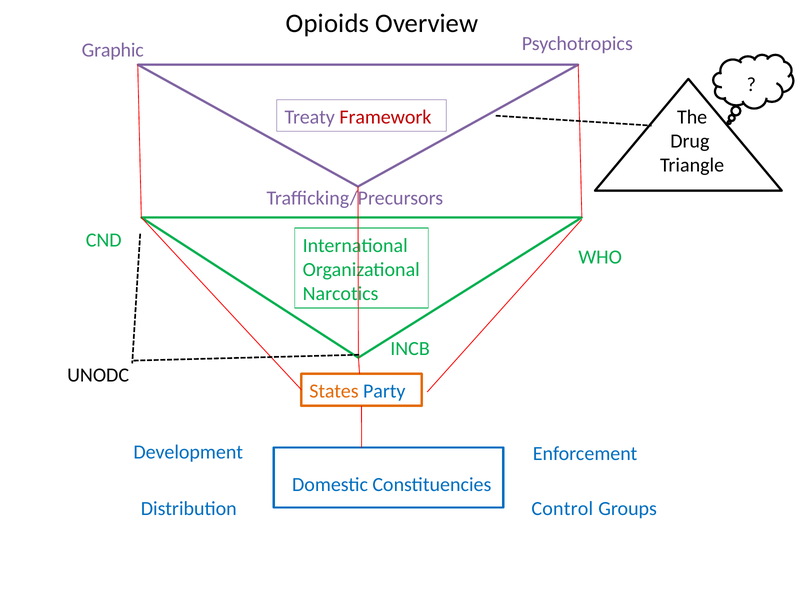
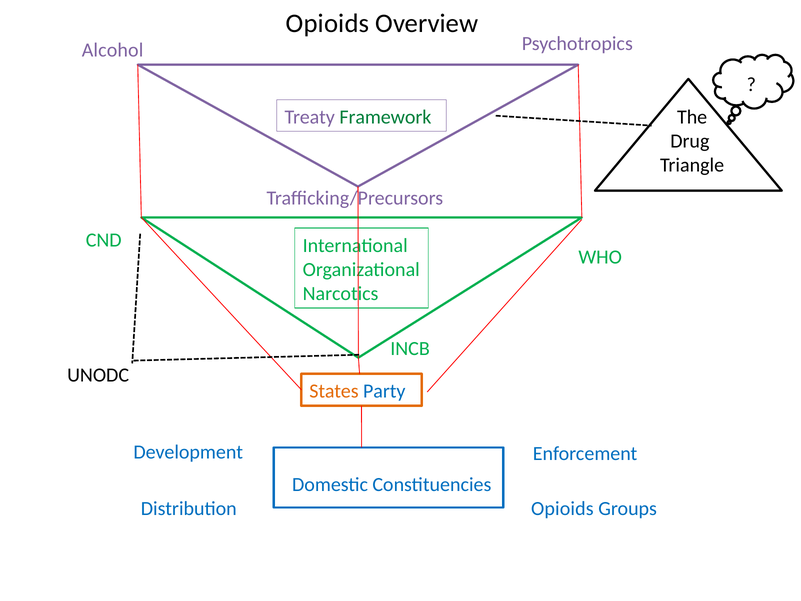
Graphic: Graphic -> Alcohol
Framework colour: red -> green
Control at (562, 508): Control -> Opioids
